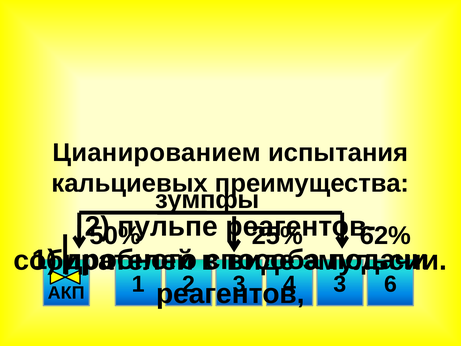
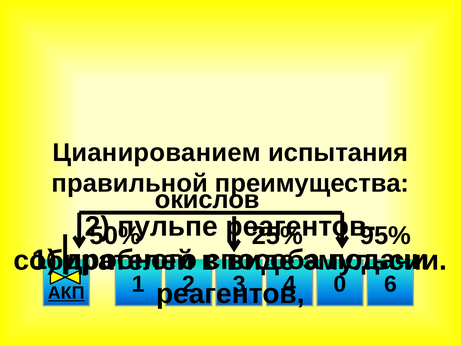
кальциевых: кальциевых -> правильной
зумпфы: зумпфы -> окислов
62%: 62% -> 95%
АКП underline: none -> present
3 at (340, 284): 3 -> 0
